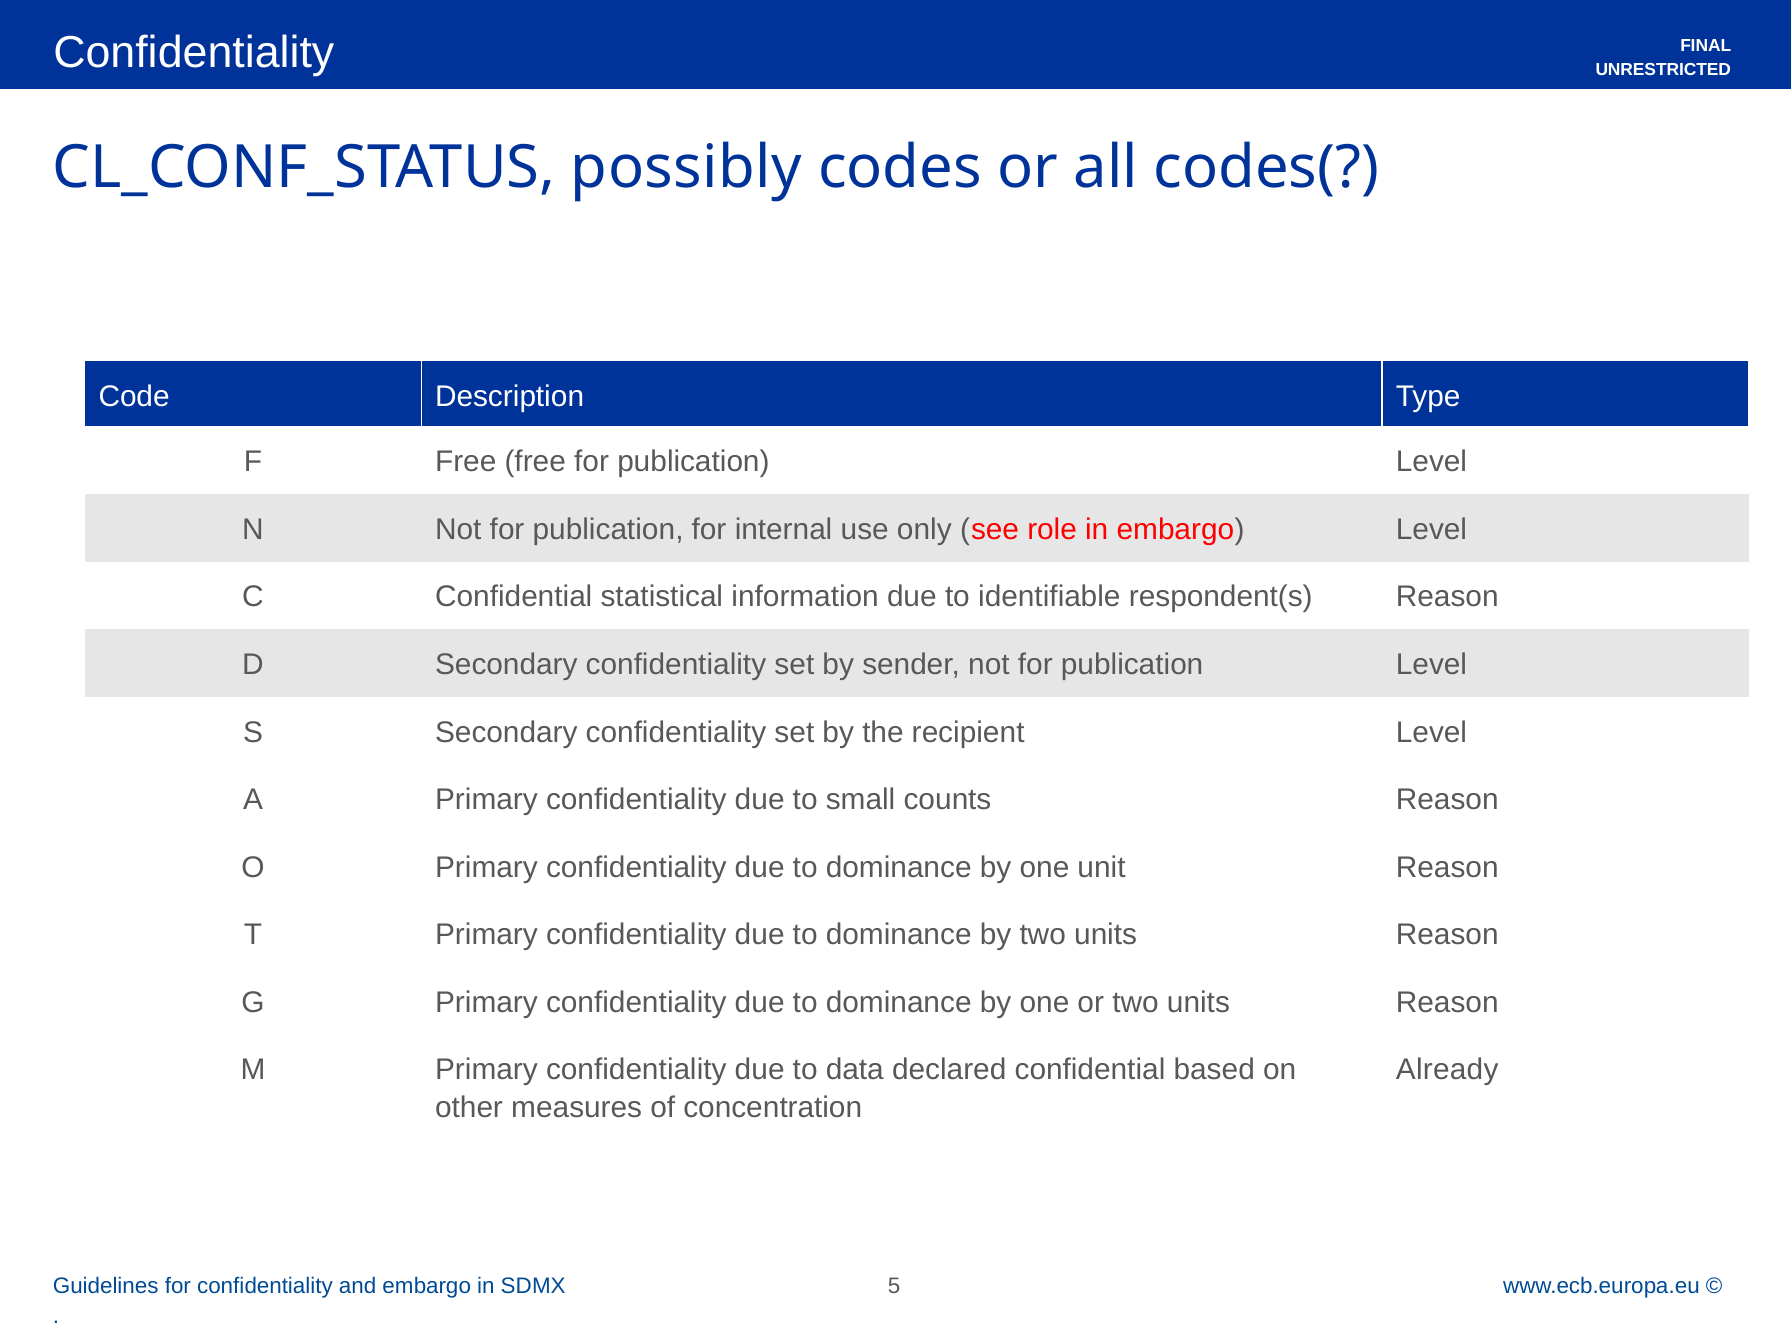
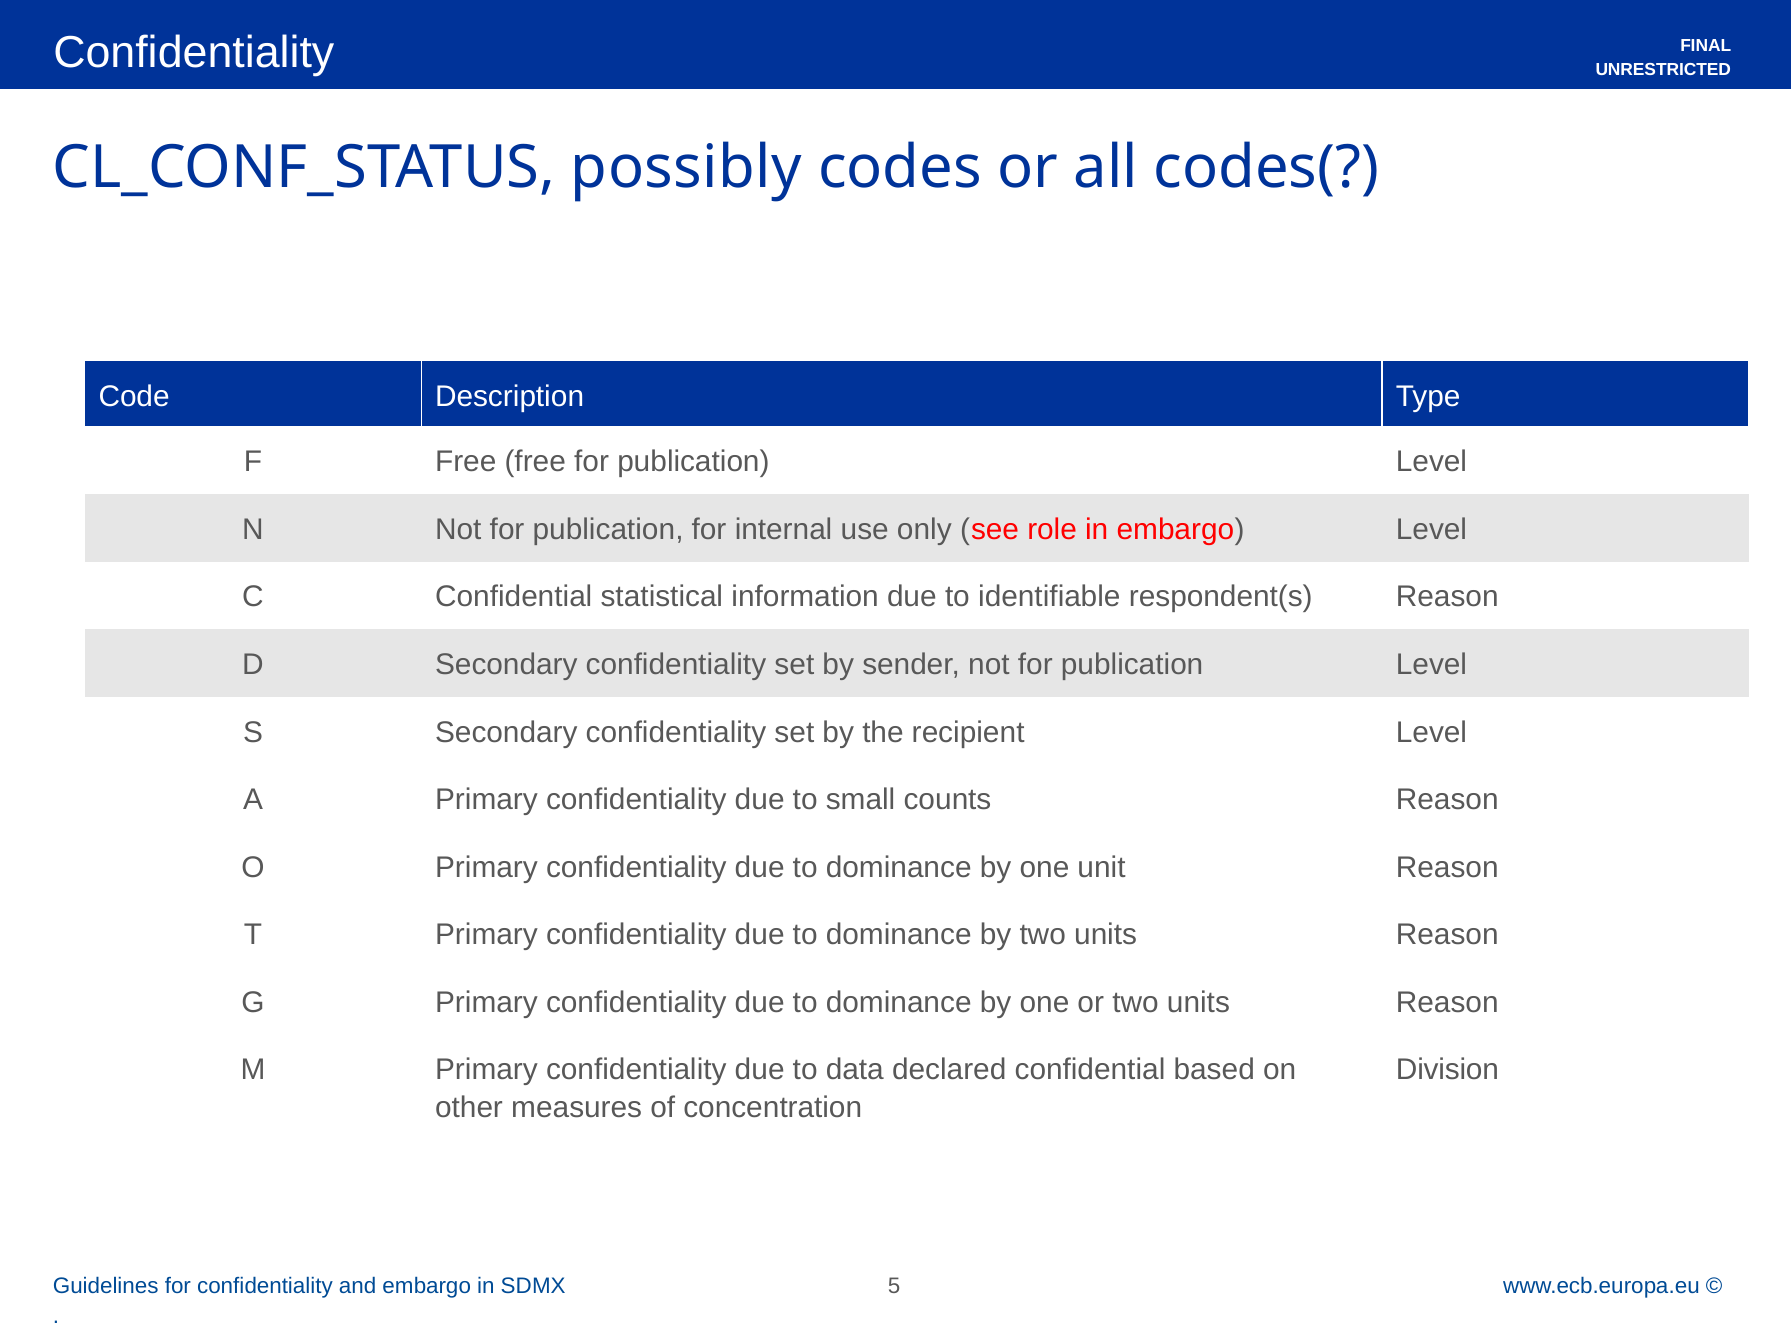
Already: Already -> Division
